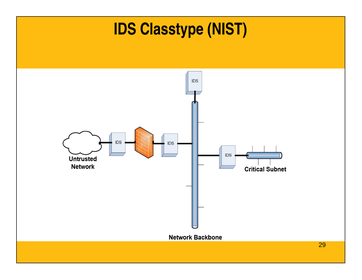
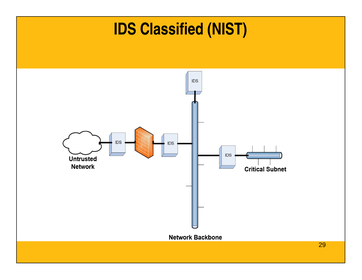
Classtype: Classtype -> Classified
